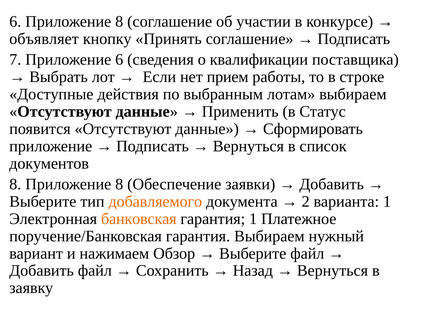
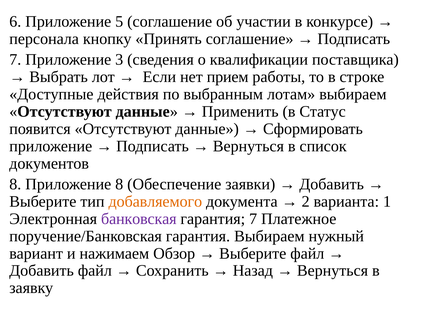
6 Приложение 8: 8 -> 5
объявляет: объявляет -> персонала
Приложение 6: 6 -> 3
банковская colour: orange -> purple
гарантия 1: 1 -> 7
